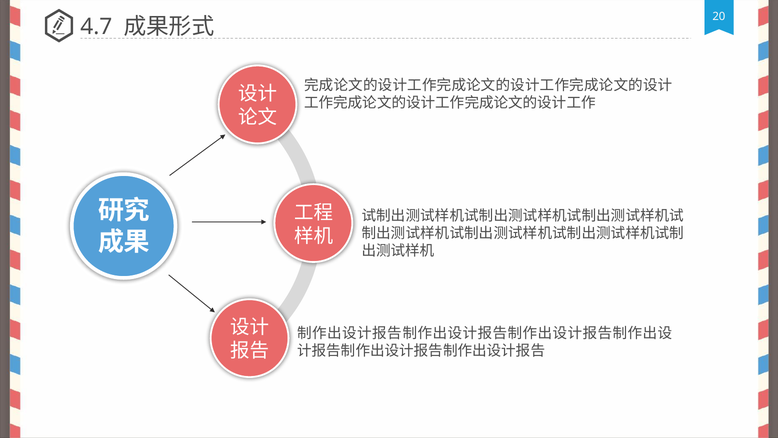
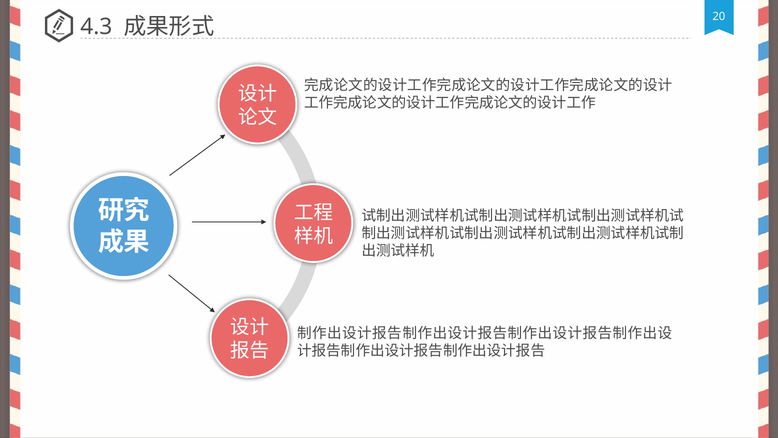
4.7: 4.7 -> 4.3
